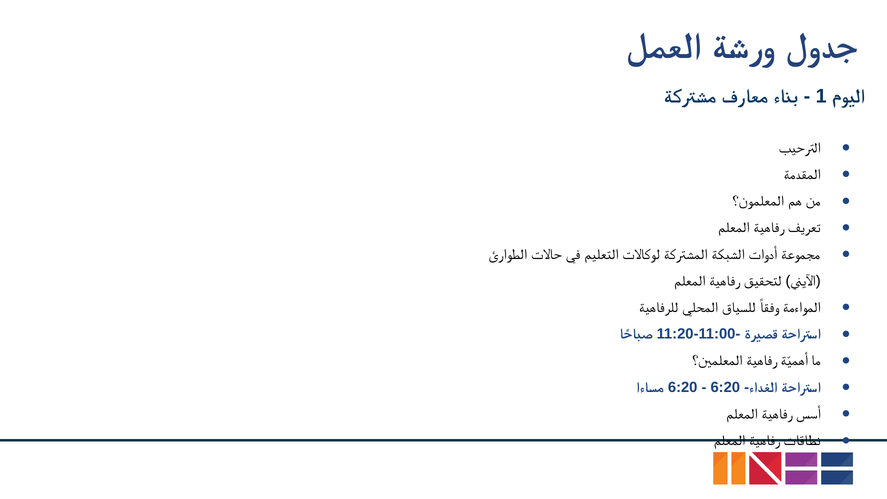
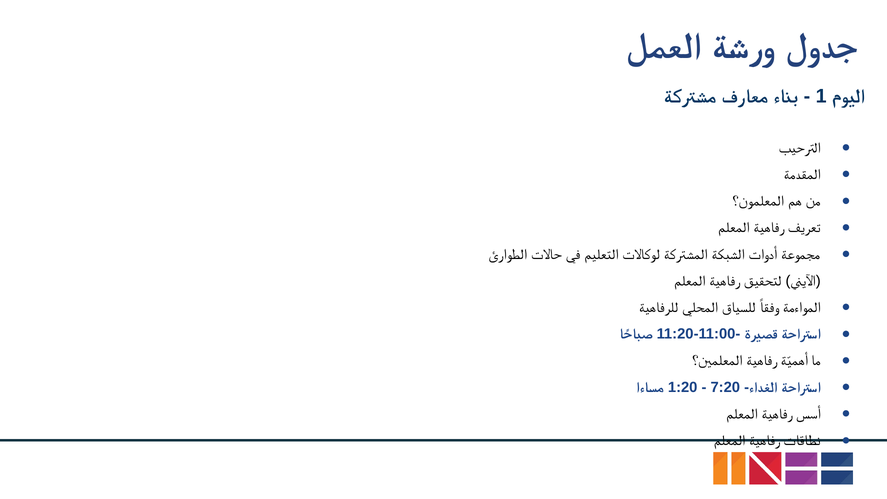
6:20 at (683, 387): 6:20 -> 1:20
6:20 at (725, 387): 6:20 -> 7:20
